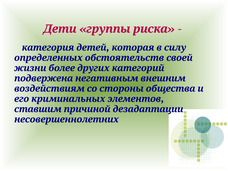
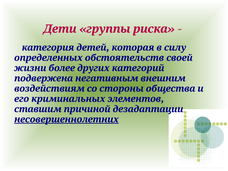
несовершеннолетних underline: none -> present
